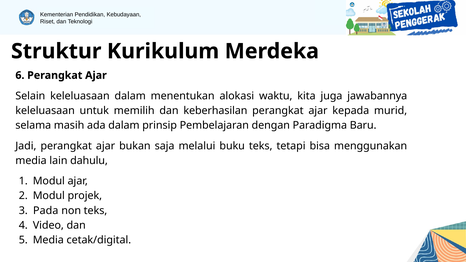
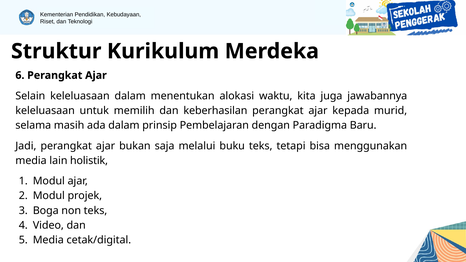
dahulu: dahulu -> holistik
Pada: Pada -> Boga
